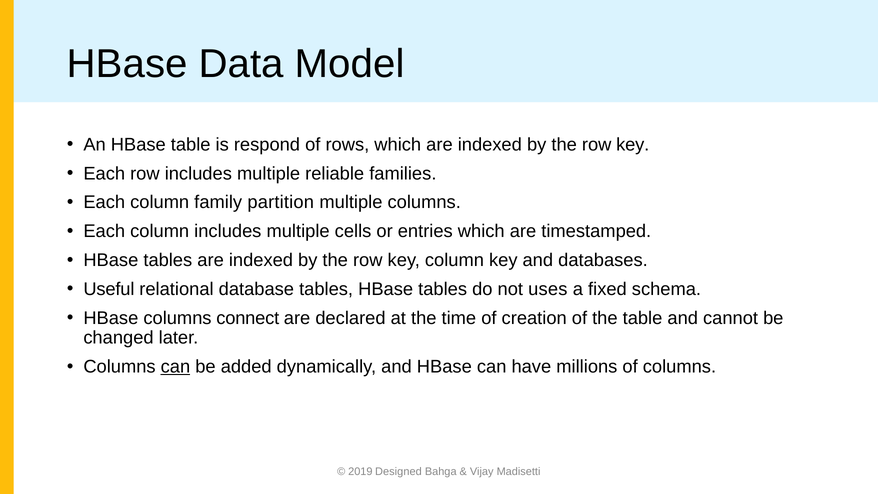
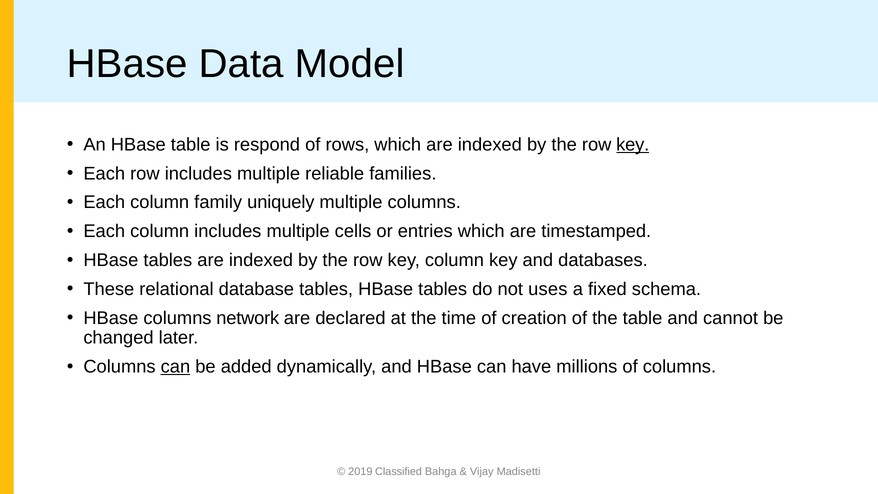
key at (633, 145) underline: none -> present
partition: partition -> uniquely
Useful: Useful -> These
connect: connect -> network
Designed: Designed -> Classiﬁed
